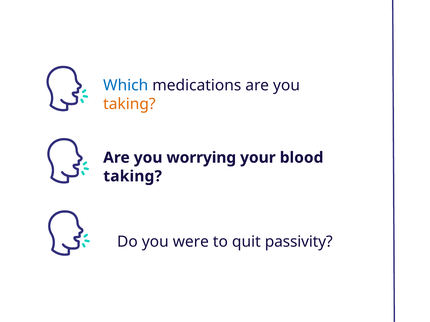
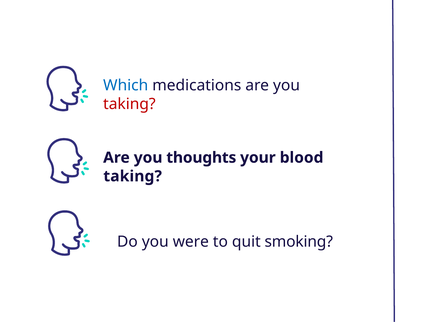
taking at (129, 104) colour: orange -> red
worrying: worrying -> thoughts
passivity: passivity -> smoking
